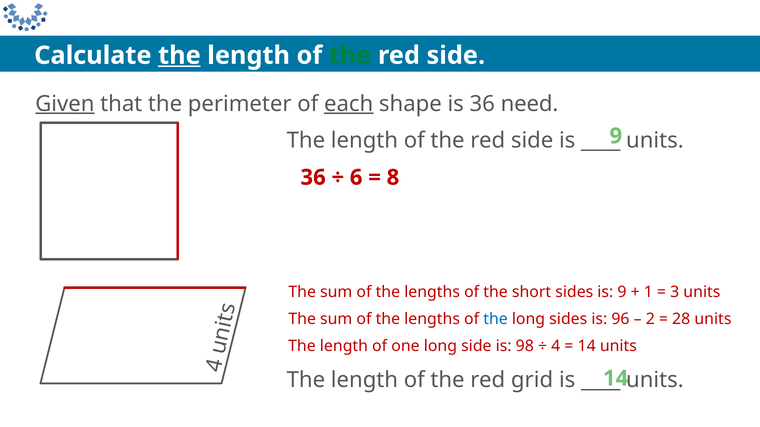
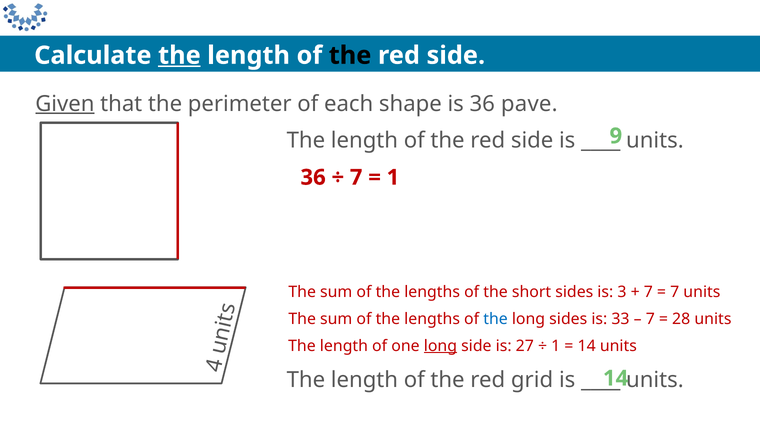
the at (350, 56) colour: green -> black
each underline: present -> none
need: need -> pave
6 at (356, 178): 6 -> 7
8 at (393, 178): 8 -> 1
is 9: 9 -> 3
1 at (648, 293): 1 -> 7
3 at (675, 293): 3 -> 7
96: 96 -> 33
2 at (650, 319): 2 -> 7
long at (440, 346) underline: none -> present
98: 98 -> 27
4 at (556, 346): 4 -> 1
